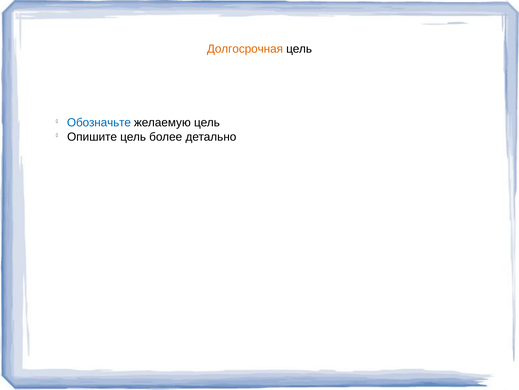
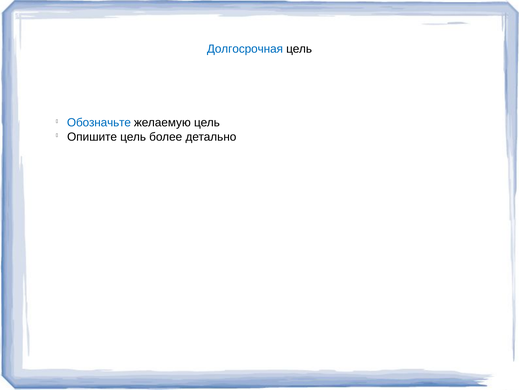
Долгосрочная colour: orange -> blue
